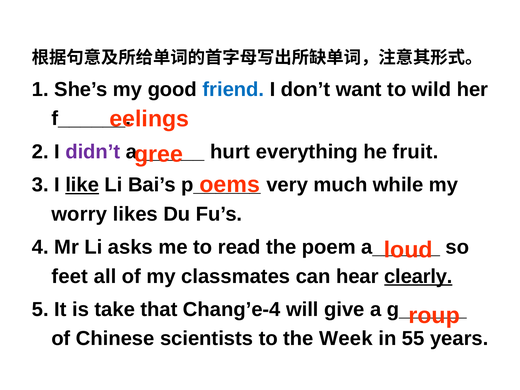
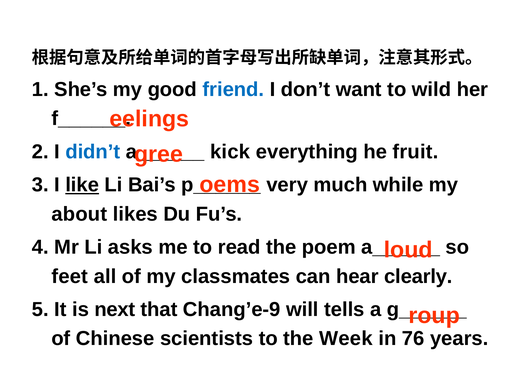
didn’t colour: purple -> blue
hurt: hurt -> kick
worry: worry -> about
clearly underline: present -> none
take: take -> next
Chang’e-4: Chang’e-4 -> Chang’e-9
give: give -> tells
55: 55 -> 76
